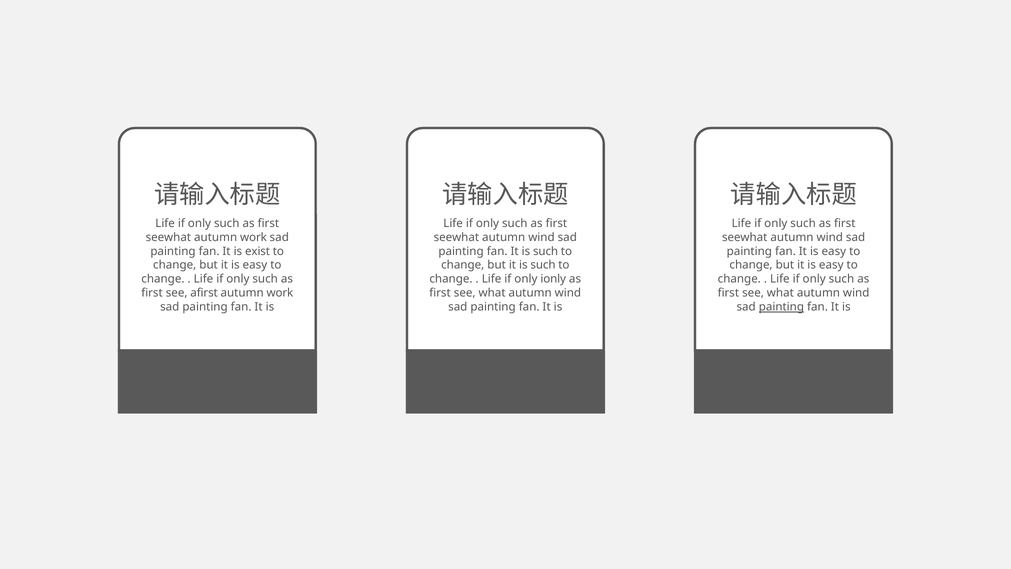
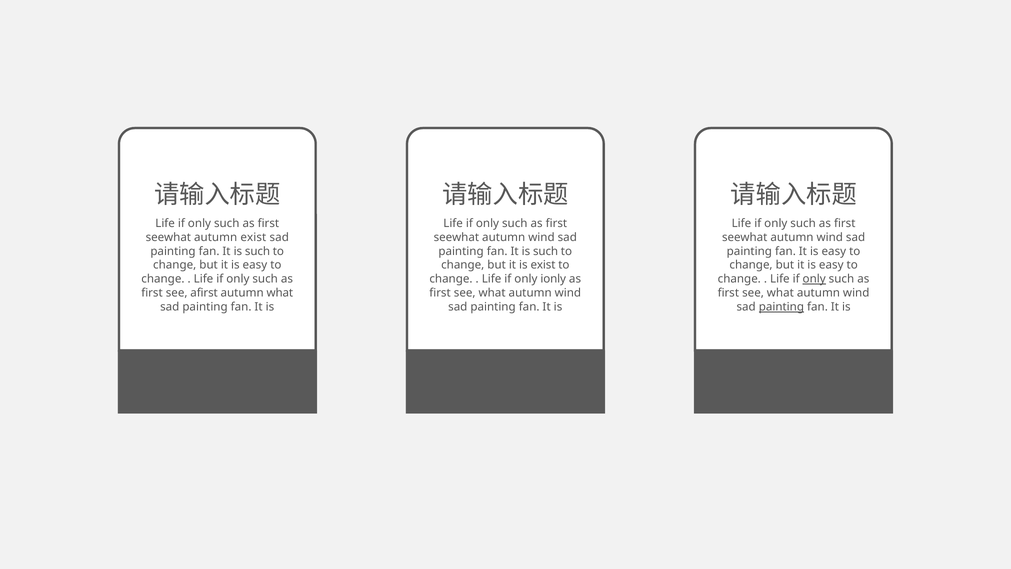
seewhat autumn work: work -> exist
exist at (258, 251): exist -> such
but it is such: such -> exist
only at (814, 279) underline: none -> present
work at (280, 293): work -> what
